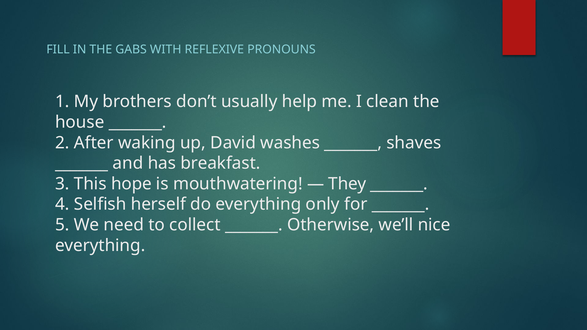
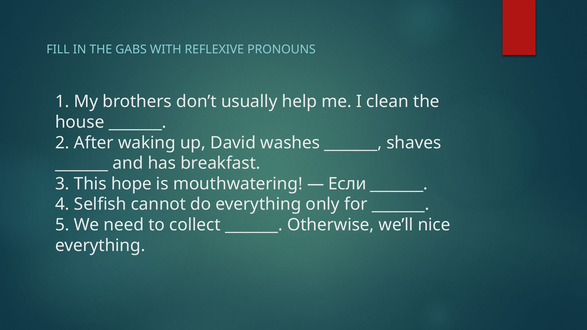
They: They -> Если
herself: herself -> cannot
